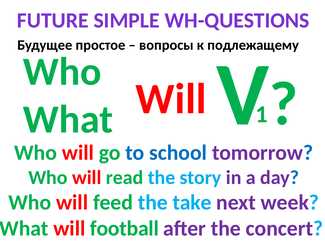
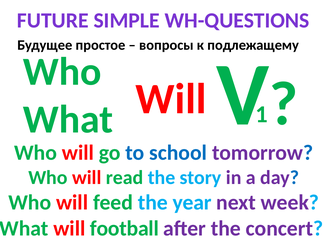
take: take -> year
